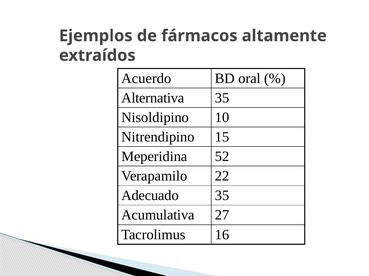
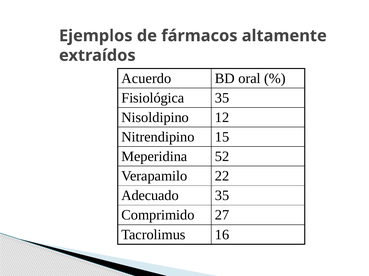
Alternativa: Alternativa -> Fisiológica
10: 10 -> 12
Acumulativa: Acumulativa -> Comprimido
